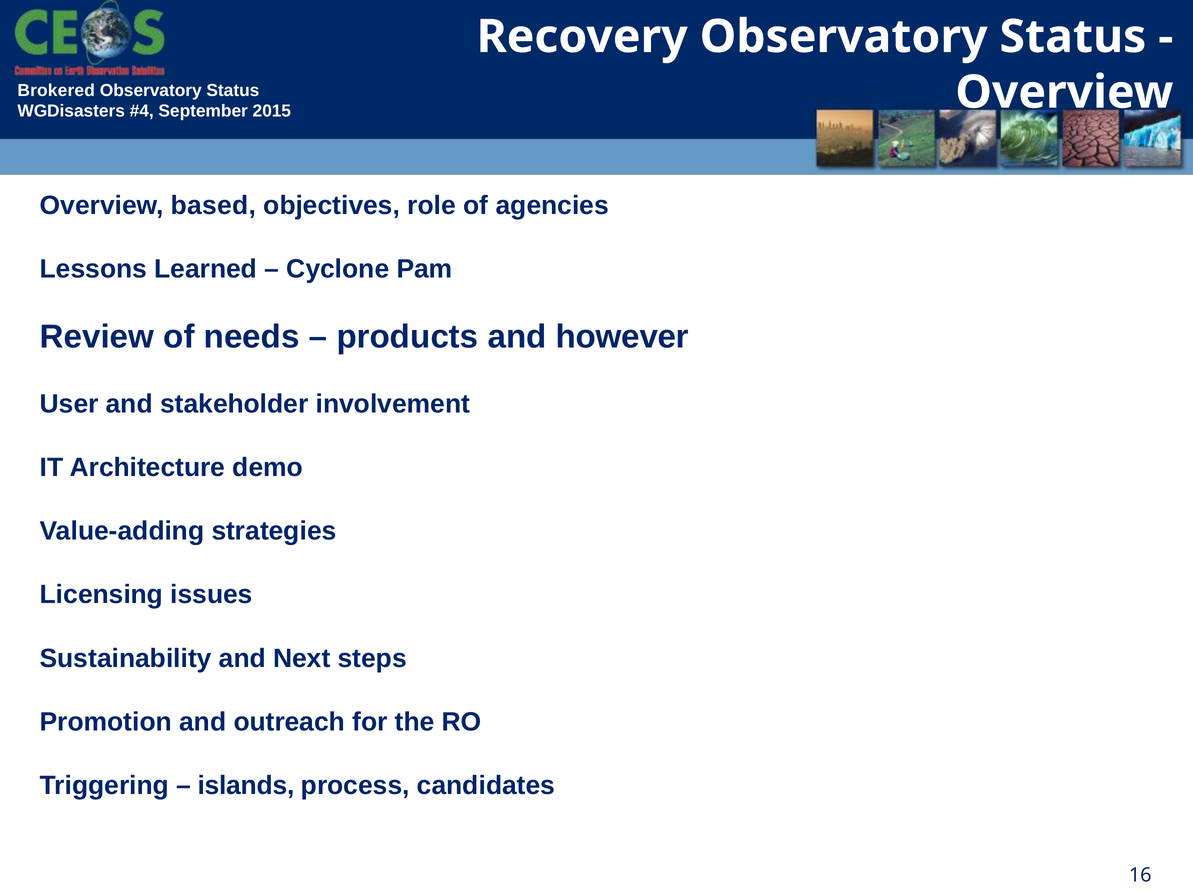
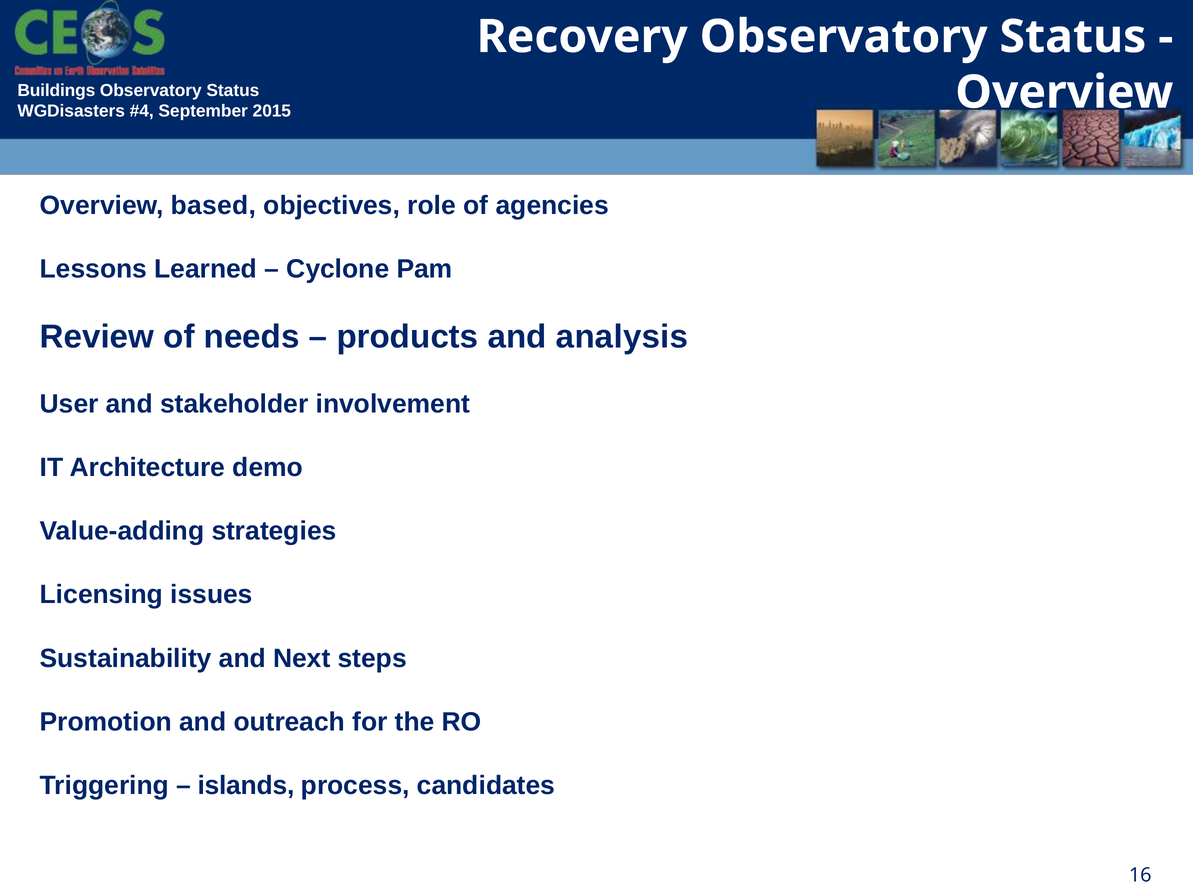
Brokered: Brokered -> Buildings
however: however -> analysis
